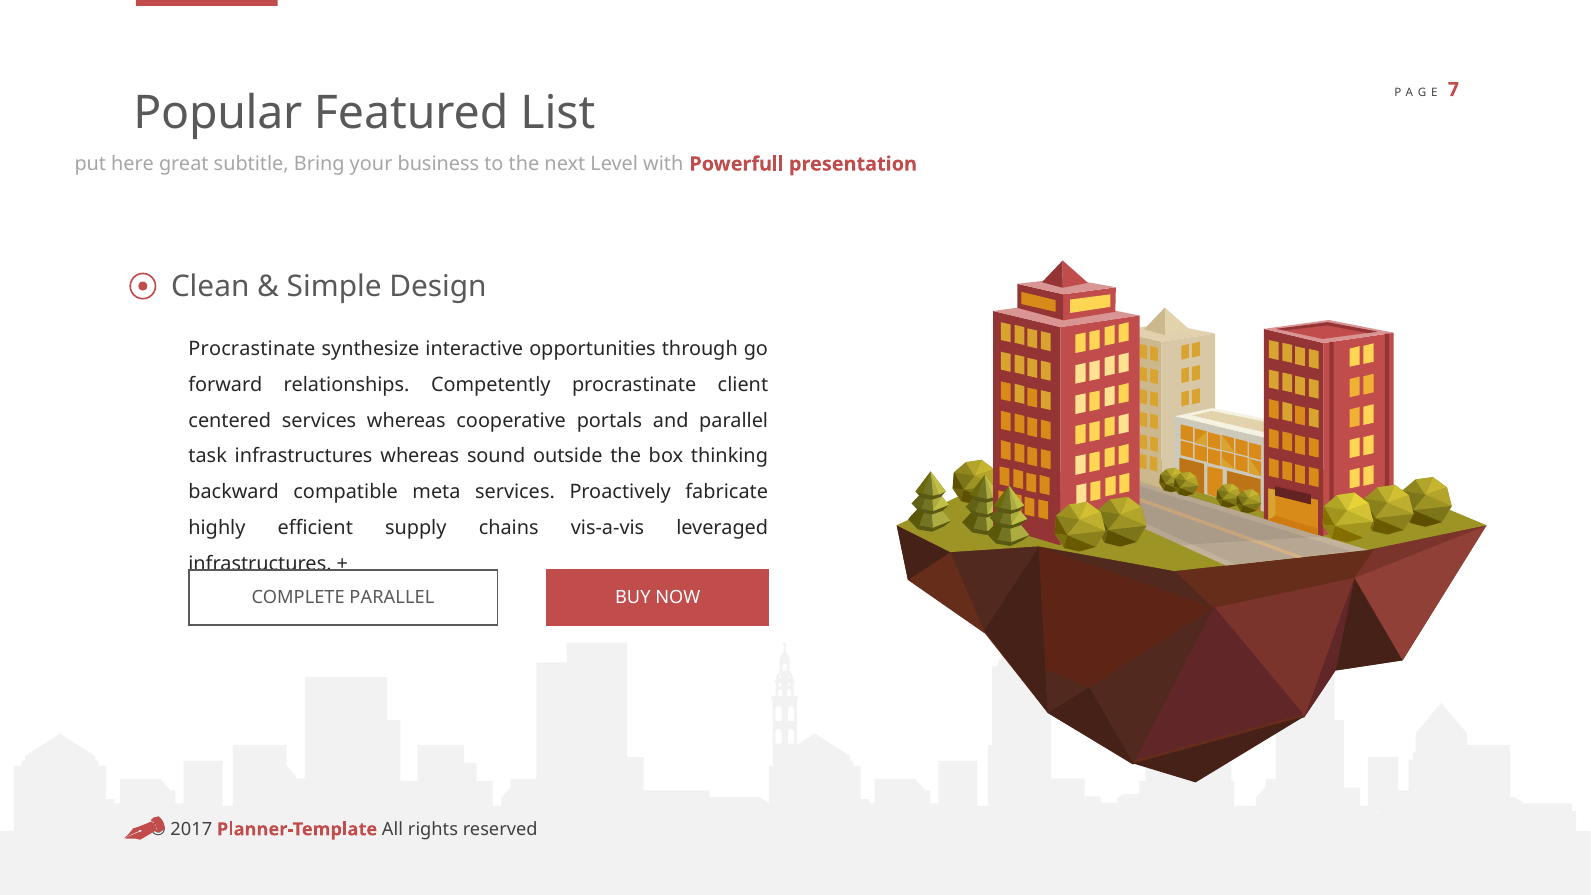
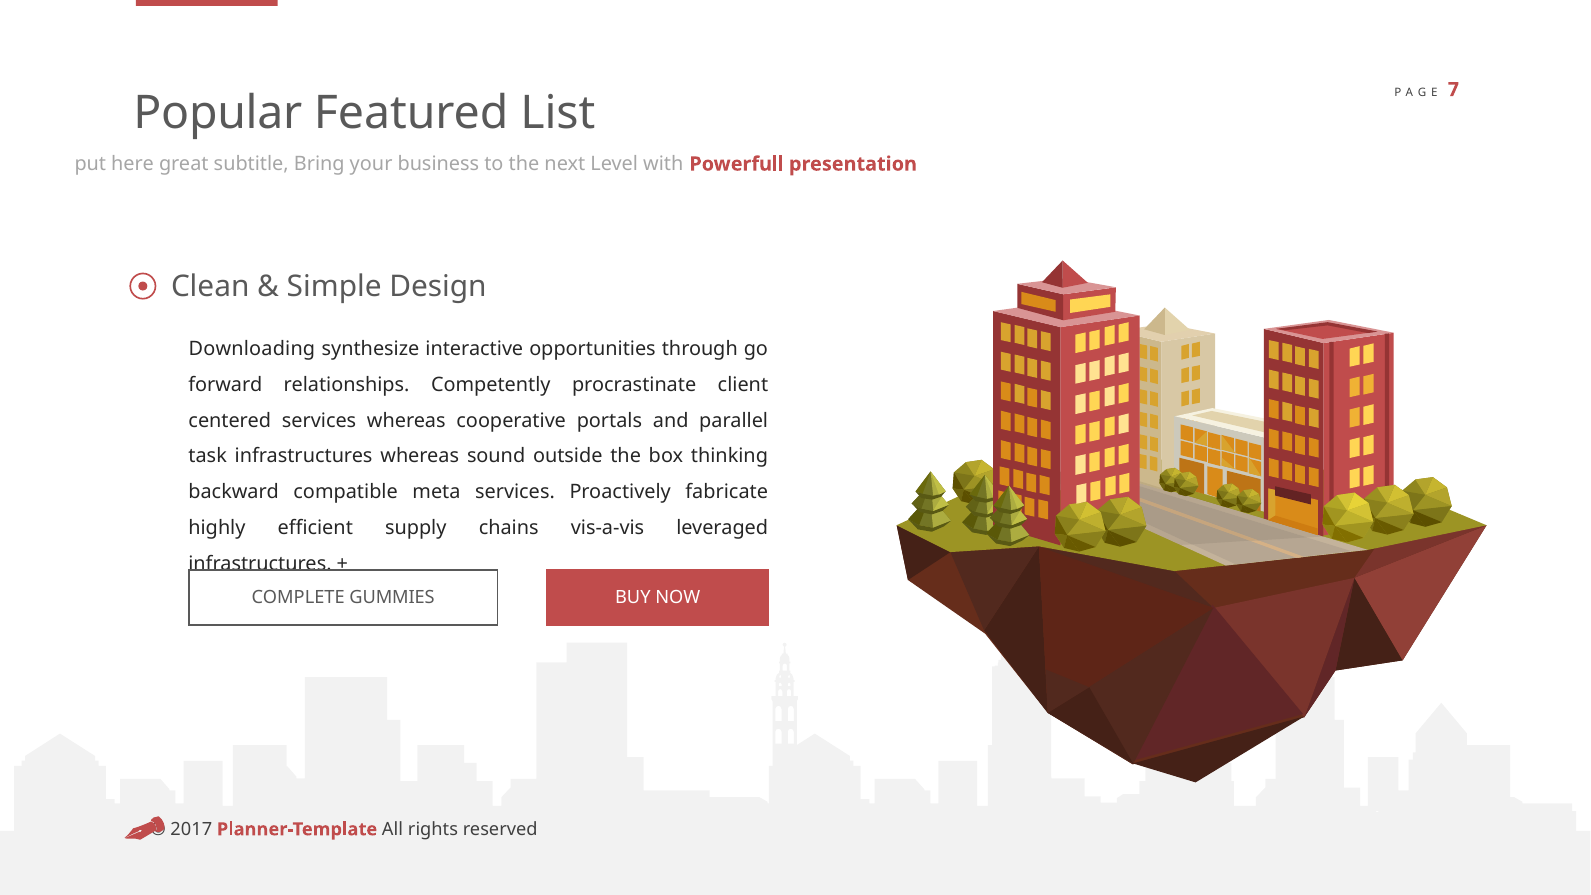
Procrastinate at (252, 349): Procrastinate -> Downloading
COMPLETE PARALLEL: PARALLEL -> GUMMIES
